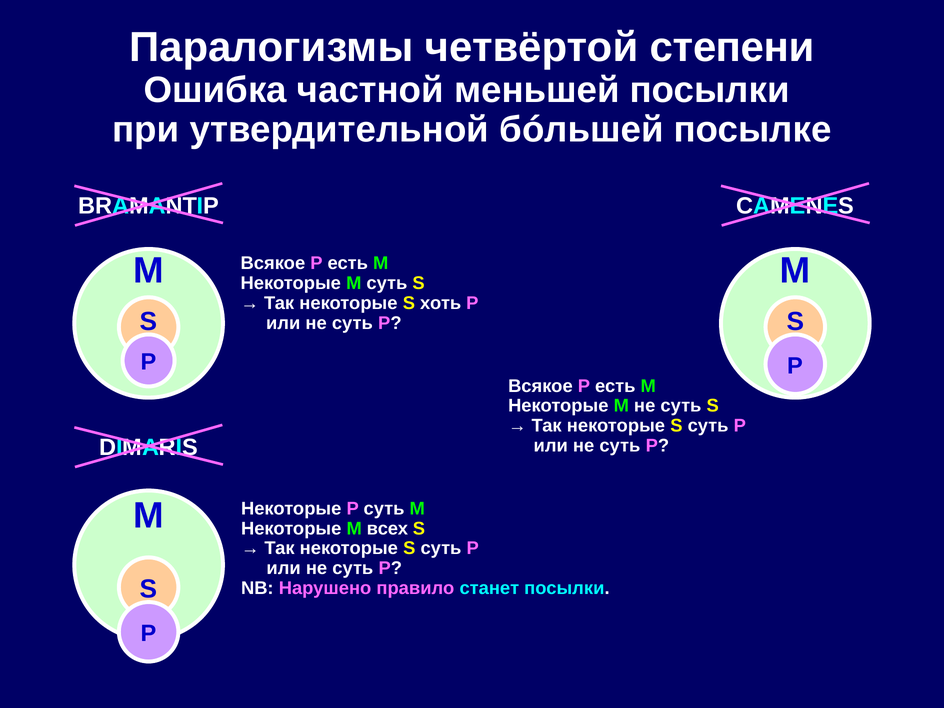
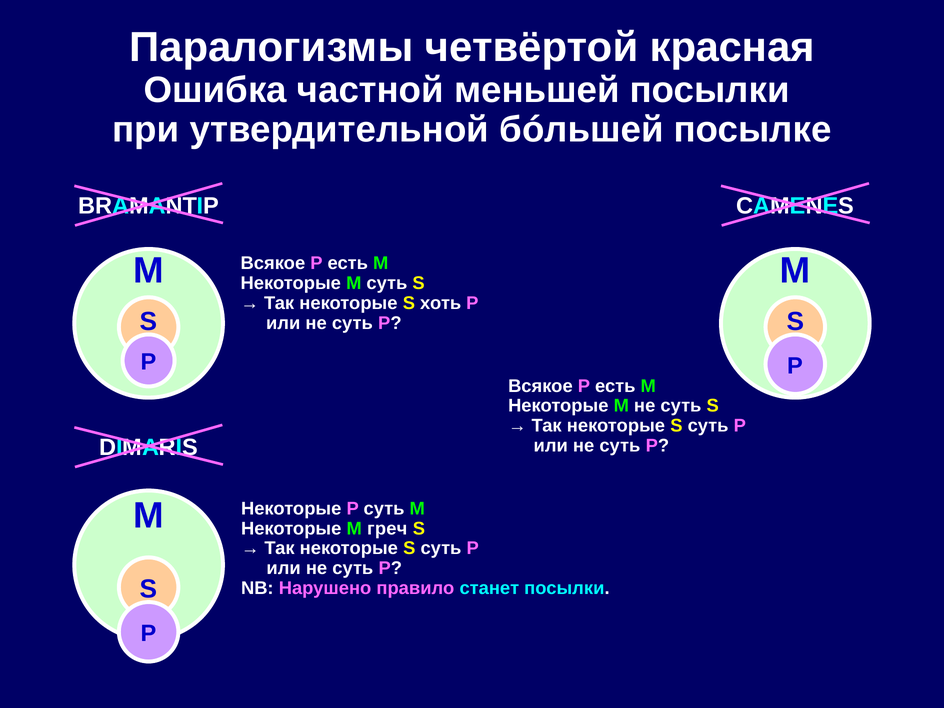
степени: степени -> красная
всех: всех -> греч
